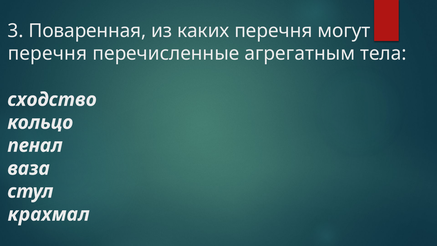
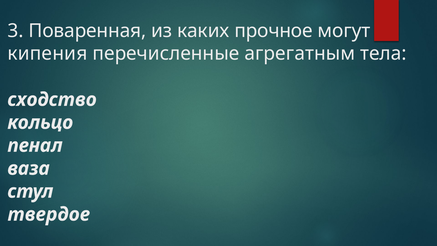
каких перечня: перечня -> прочное
перечня at (47, 54): перечня -> кипения
крахмал: крахмал -> твердое
